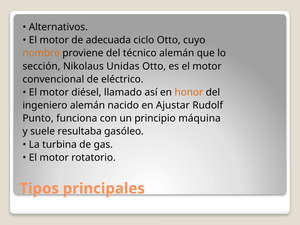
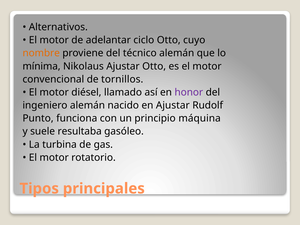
adecuada: adecuada -> adelantar
sección: sección -> mínima
Nikolaus Unidas: Unidas -> Ajustar
eléctrico: eléctrico -> tornillos
honor colour: orange -> purple
